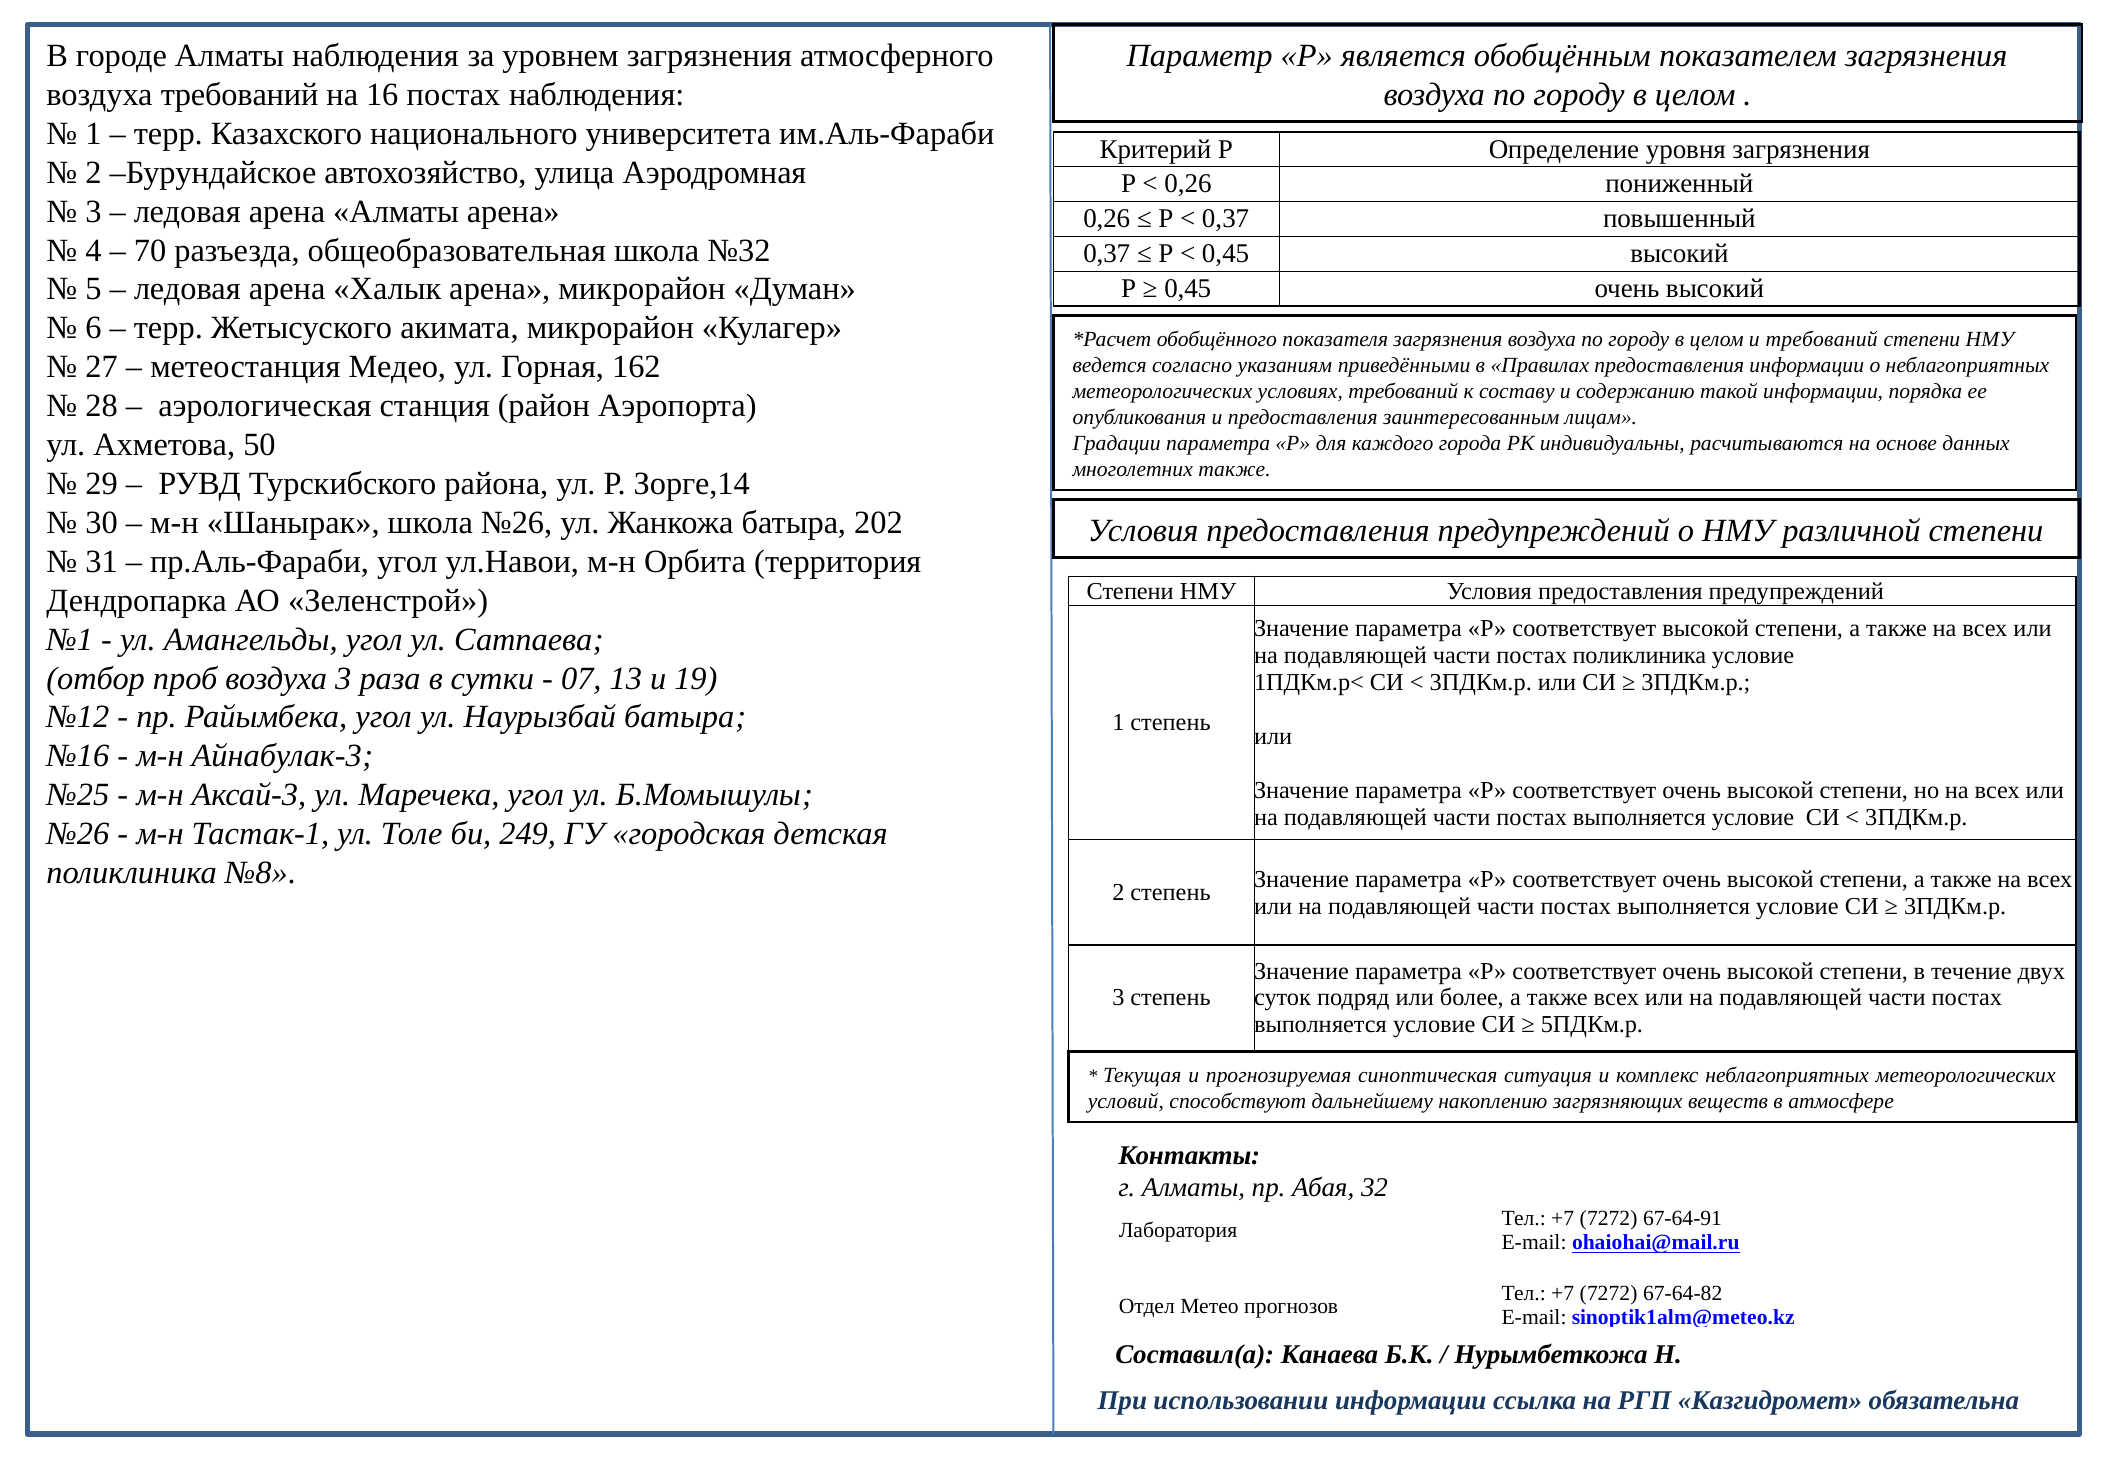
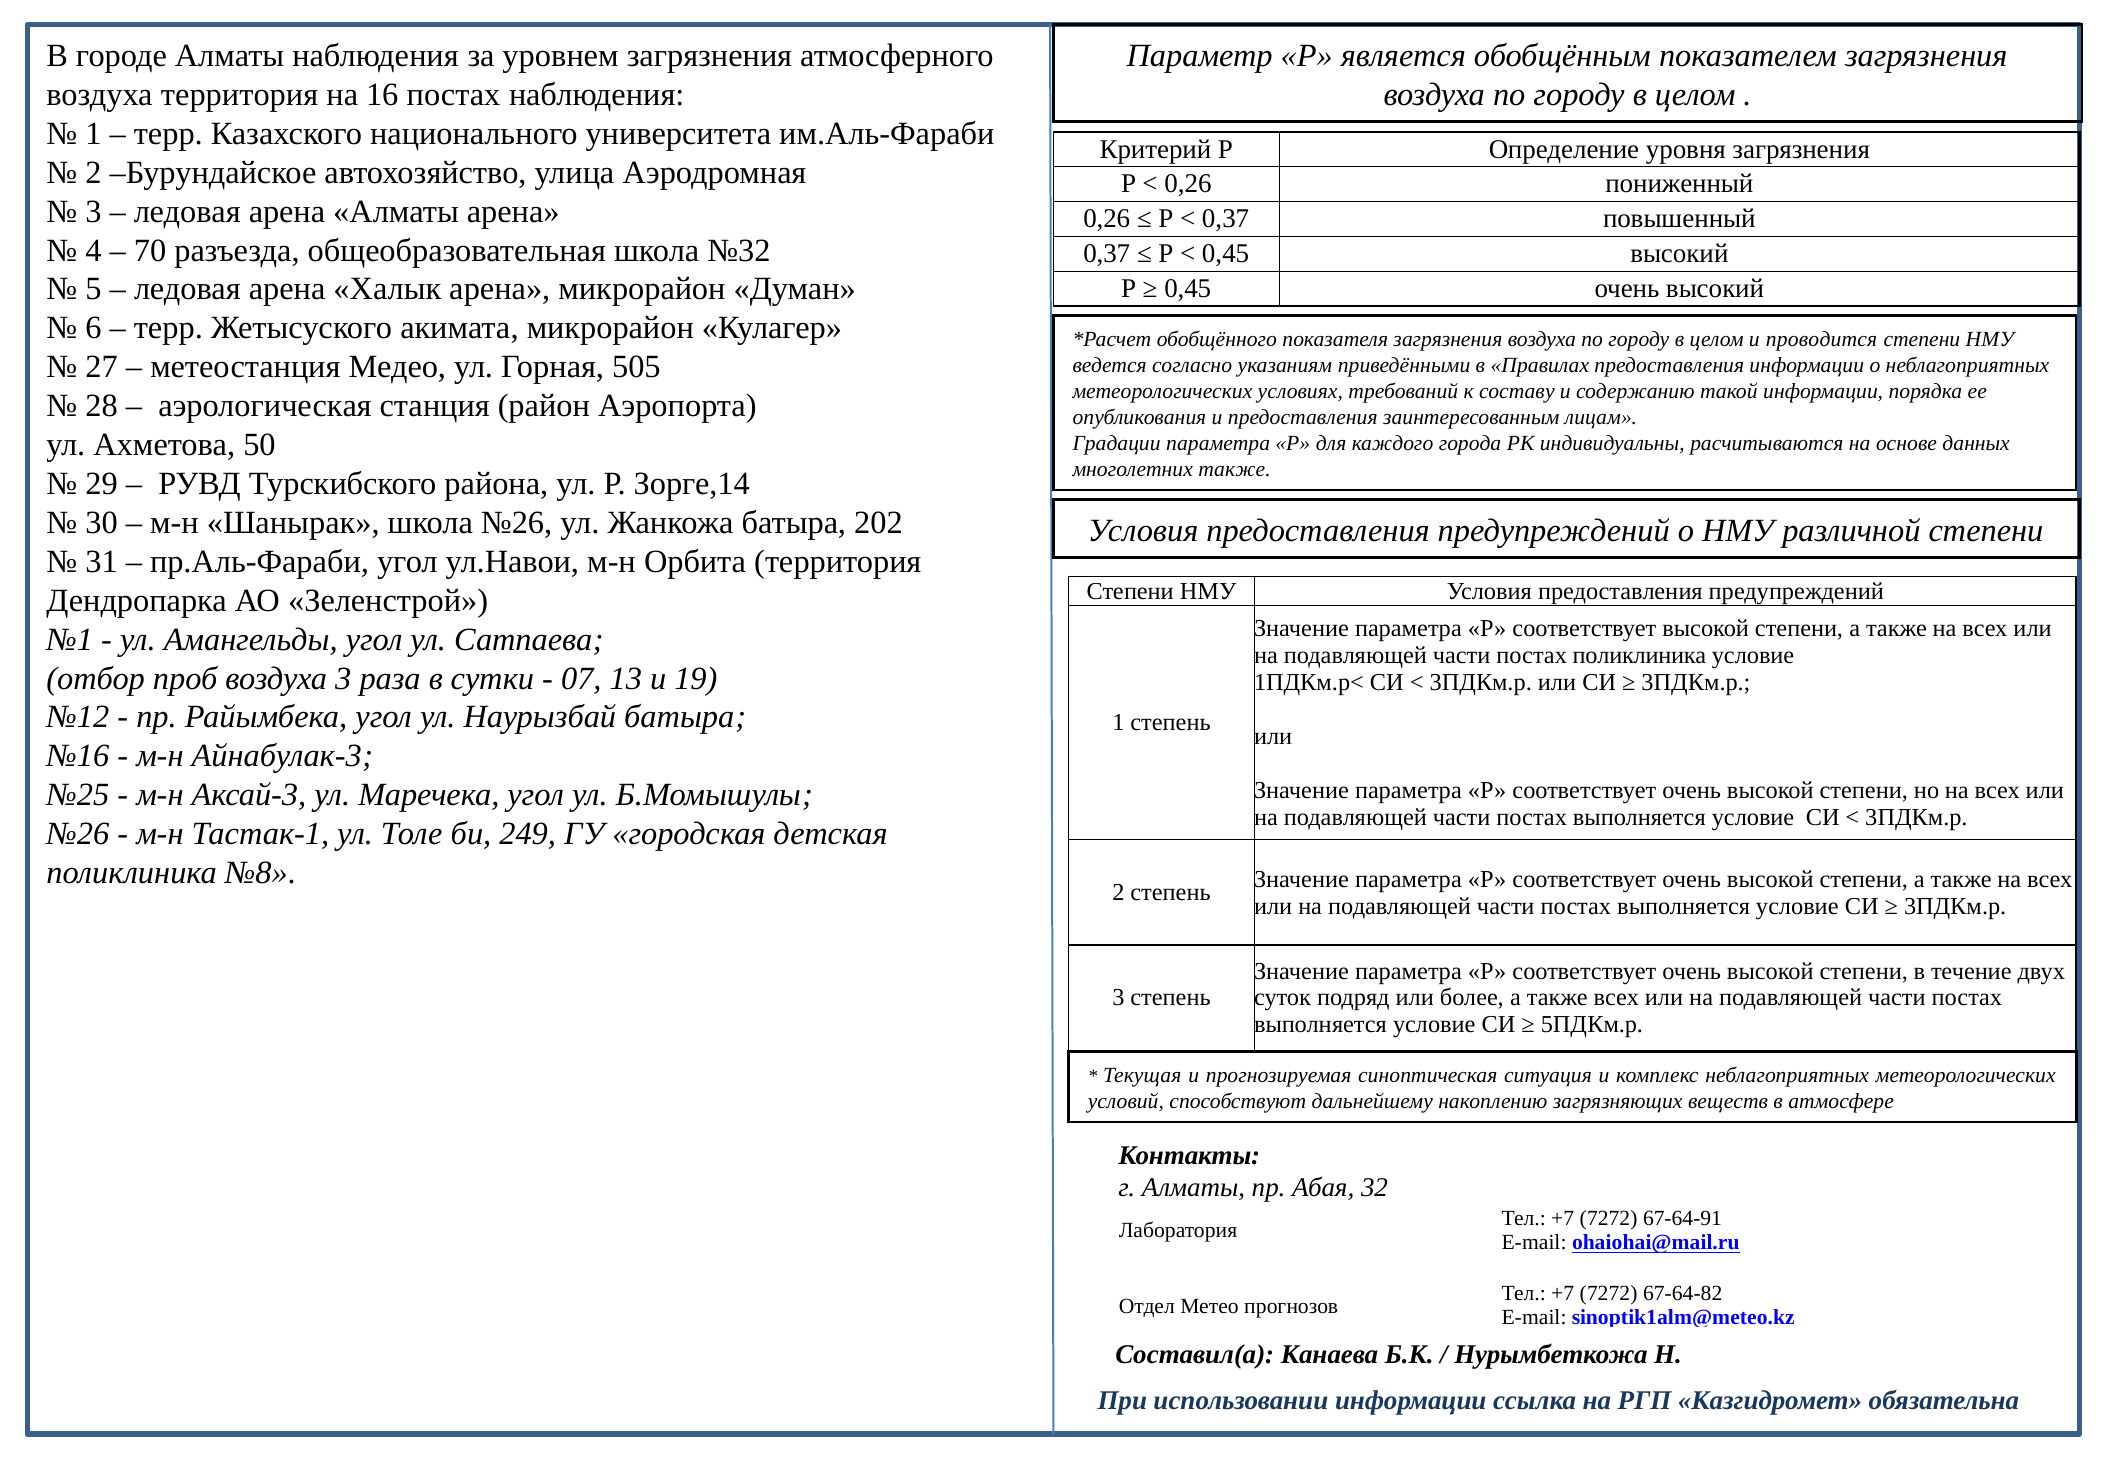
воздуха требований: требований -> территория
и требований: требований -> проводится
162: 162 -> 505
